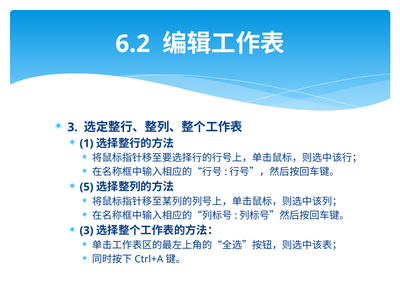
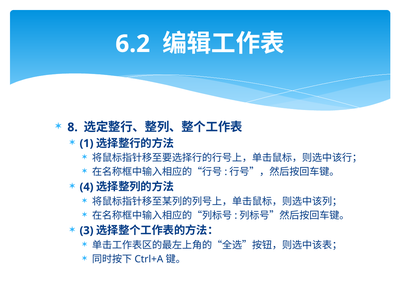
3 at (73, 127): 3 -> 8
5: 5 -> 4
